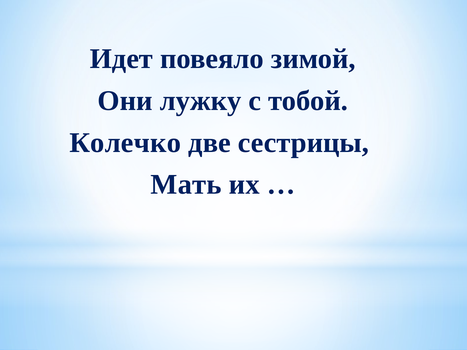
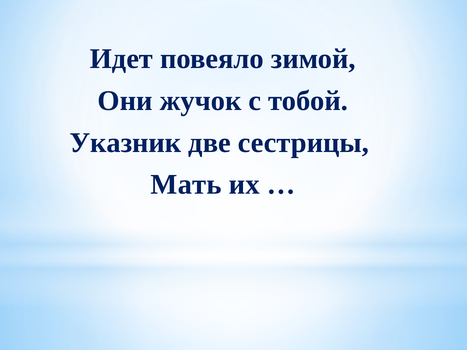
лужку: лужку -> жучок
Колечко: Колечко -> Указник
